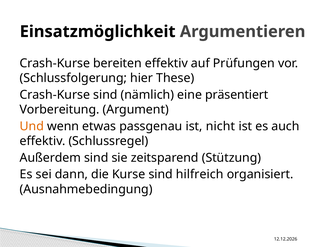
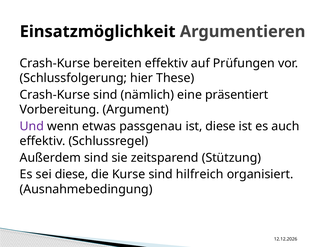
Und colour: orange -> purple
ist nicht: nicht -> diese
sei dann: dann -> diese
